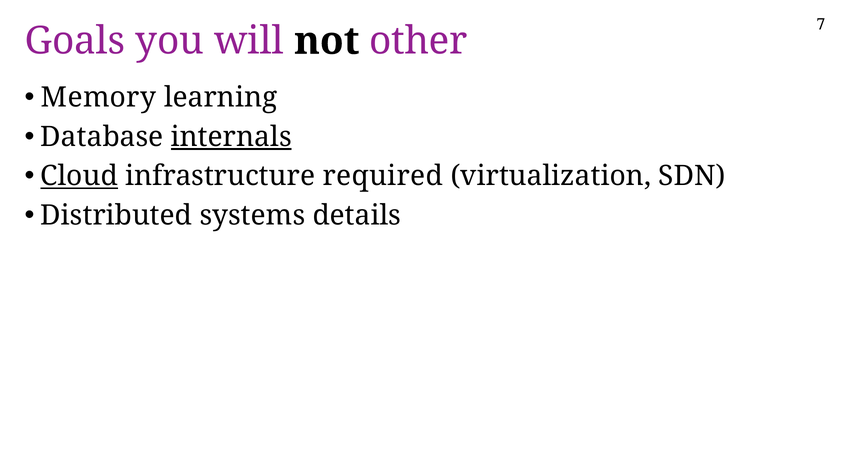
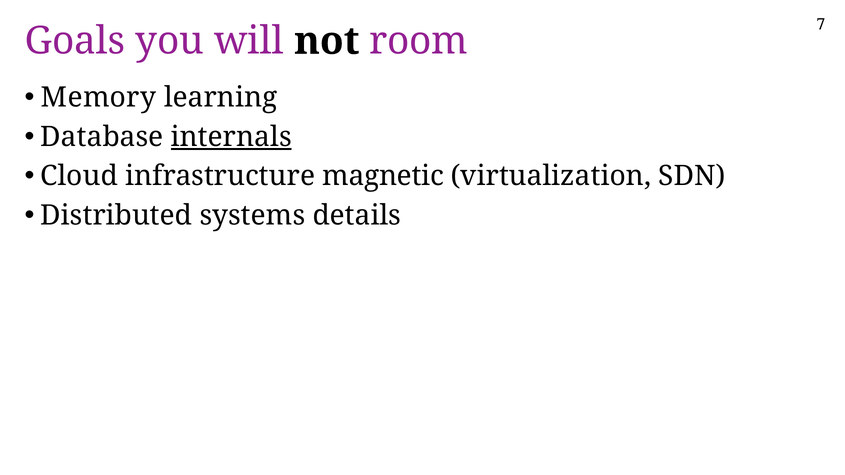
other: other -> room
Cloud underline: present -> none
required: required -> magnetic
